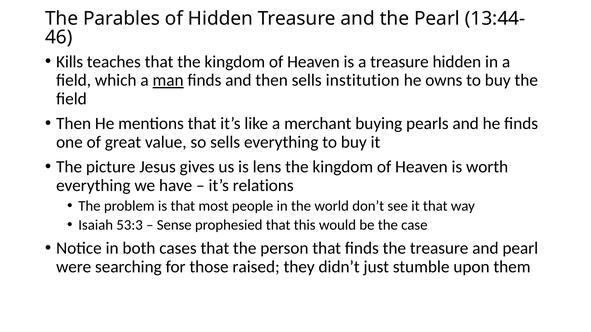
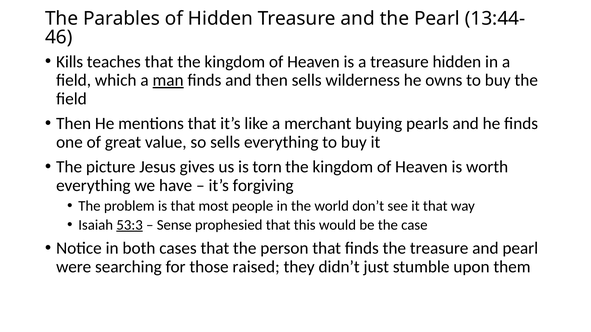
institution: institution -> wilderness
lens: lens -> torn
relations: relations -> forgiving
53:3 underline: none -> present
